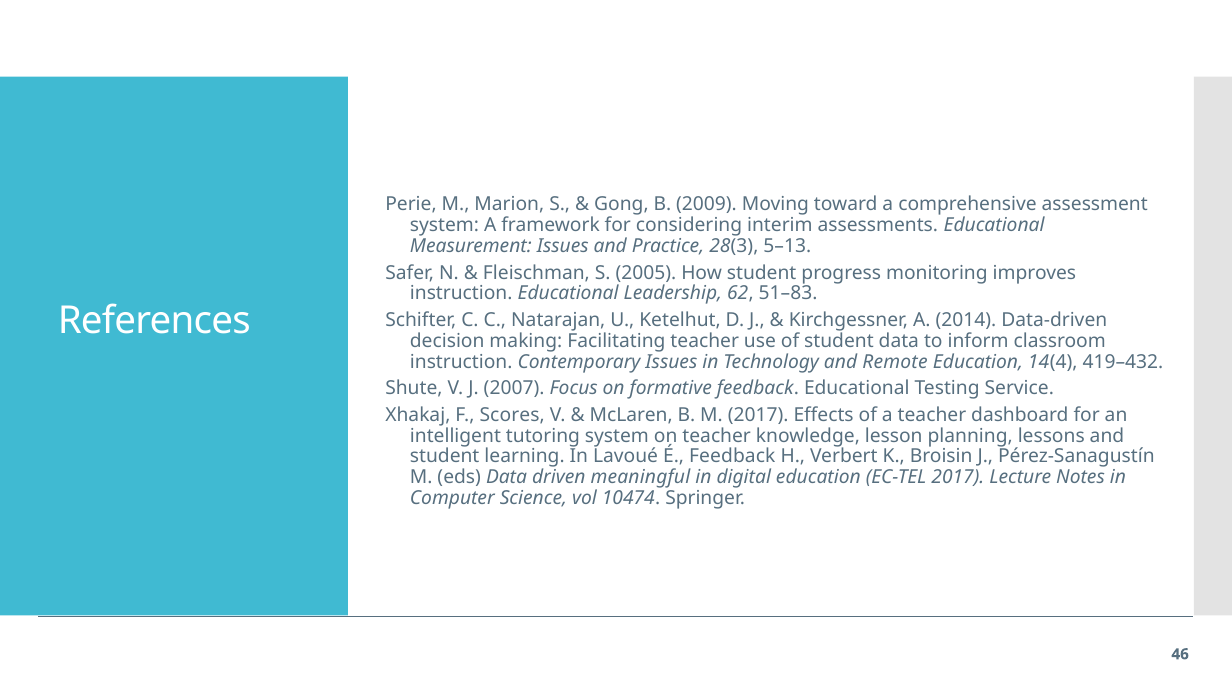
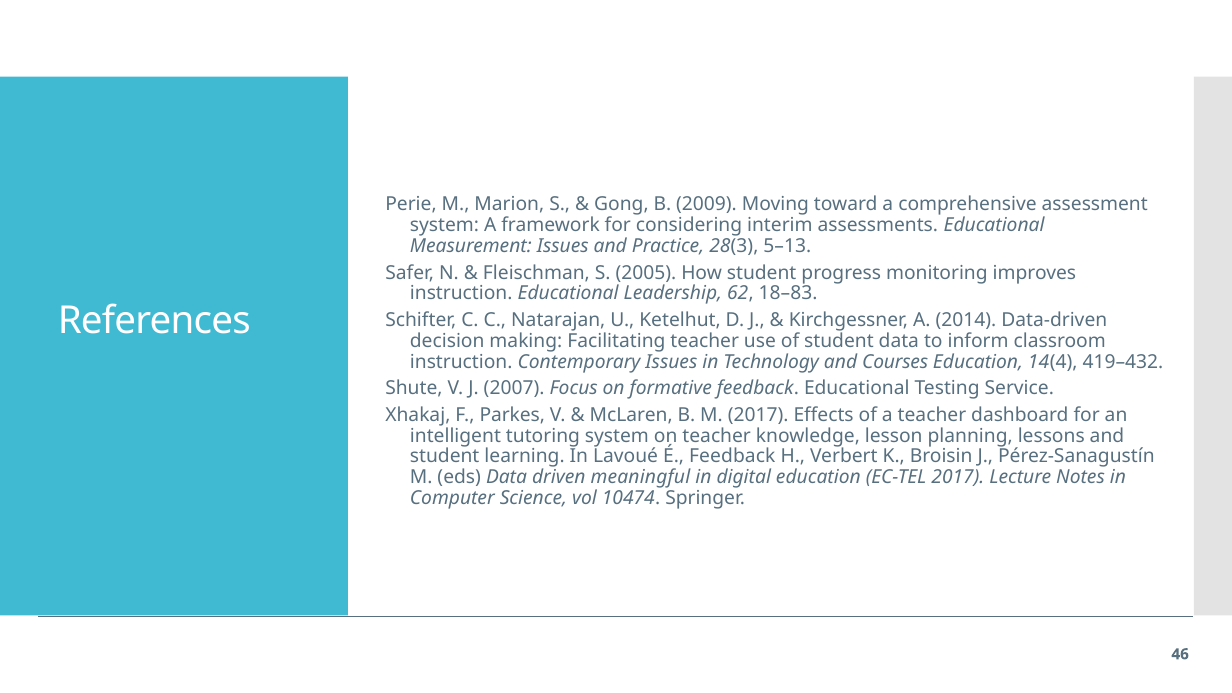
51–83: 51–83 -> 18–83
Remote: Remote -> Courses
Scores: Scores -> Parkes
